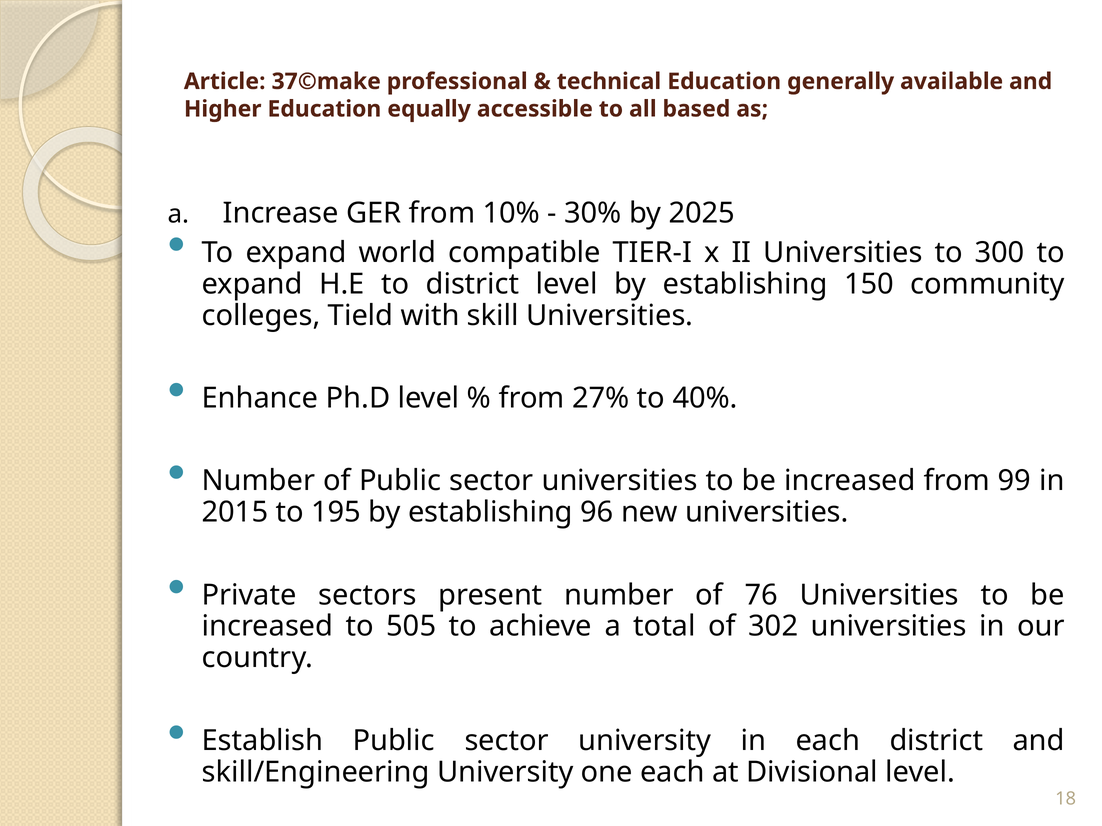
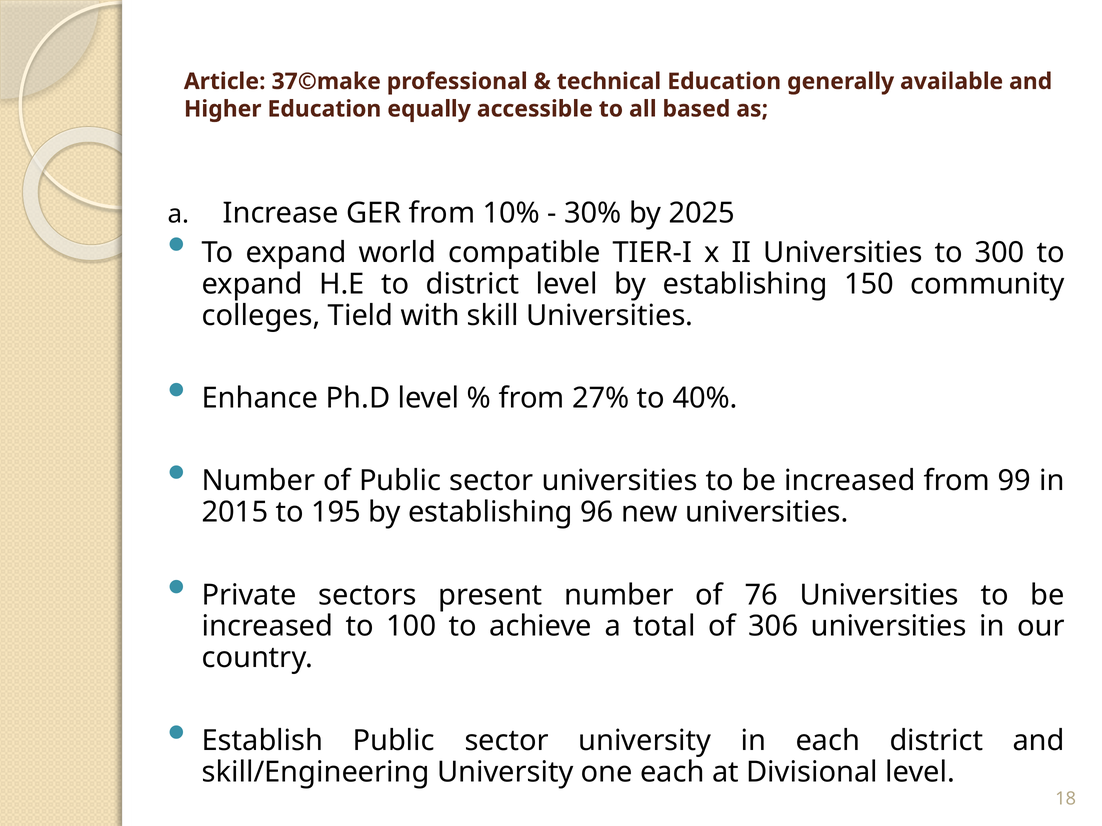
505: 505 -> 100
302: 302 -> 306
